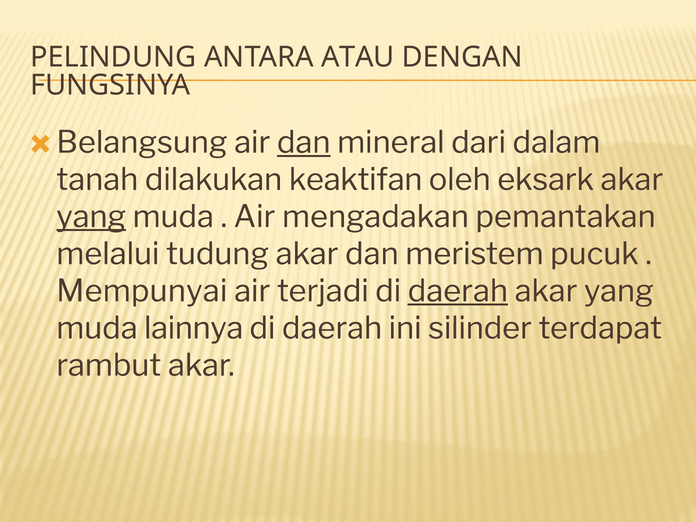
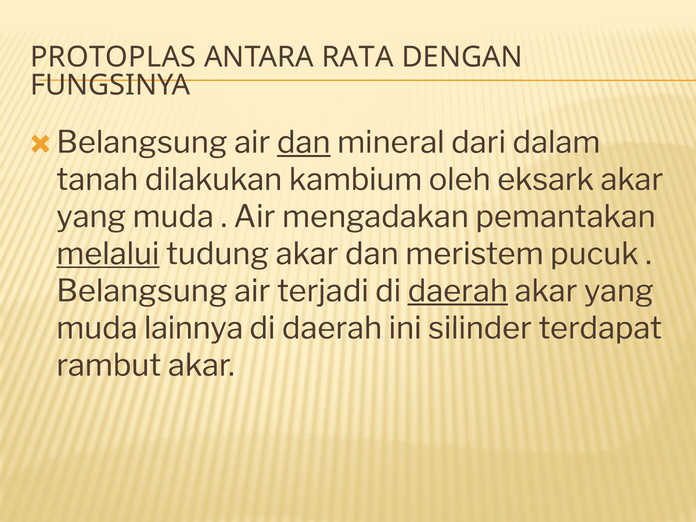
PELINDUNG: PELINDUNG -> PROTOPLAS
ATAU: ATAU -> RATA
keaktifan: keaktifan -> kambium
yang at (91, 217) underline: present -> none
melalui underline: none -> present
Mempunyai at (142, 291): Mempunyai -> Belangsung
